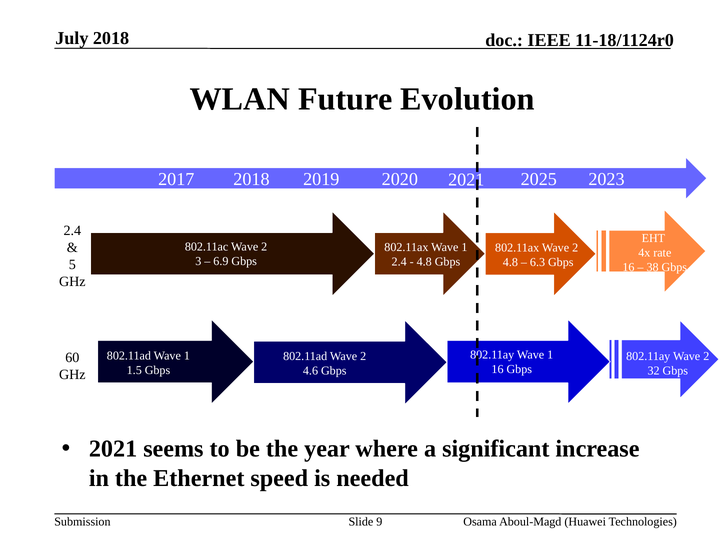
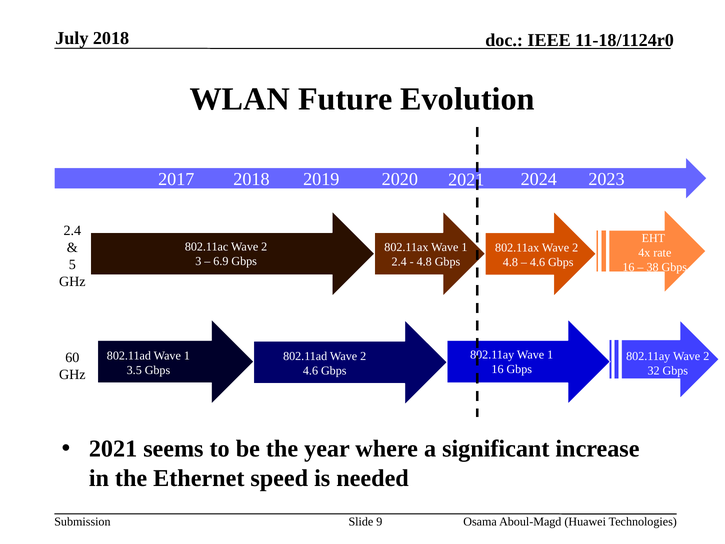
2025: 2025 -> 2024
6.3 at (538, 262): 6.3 -> 4.6
1.5: 1.5 -> 3.5
